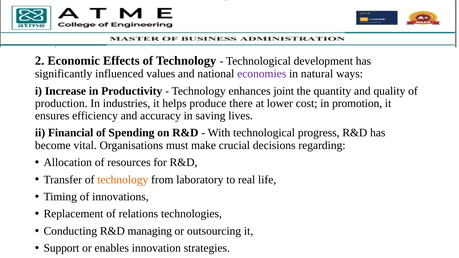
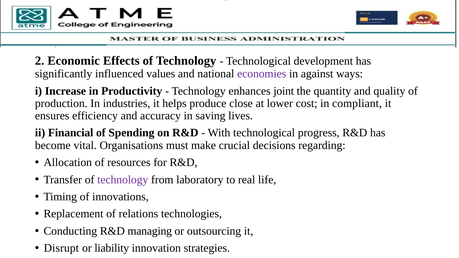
natural: natural -> against
there: there -> close
promotion: promotion -> compliant
technology at (123, 180) colour: orange -> purple
Support: Support -> Disrupt
enables: enables -> liability
